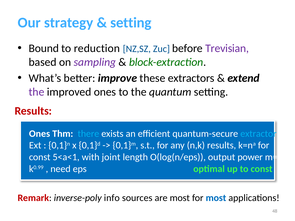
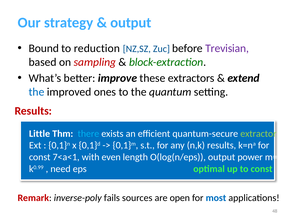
setting at (131, 23): setting -> output
sampling colour: purple -> red
the at (37, 92) colour: purple -> blue
Ones at (40, 134): Ones -> Little
extractor colour: light blue -> light green
5<a<1: 5<a<1 -> 7<a<1
joint: joint -> even
info: info -> fails
are most: most -> open
